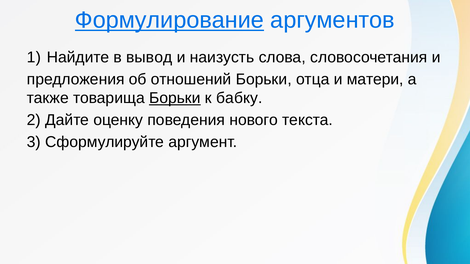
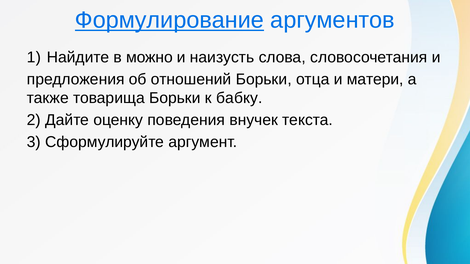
вывод: вывод -> можно
Борьки at (175, 98) underline: present -> none
нового: нового -> внучек
